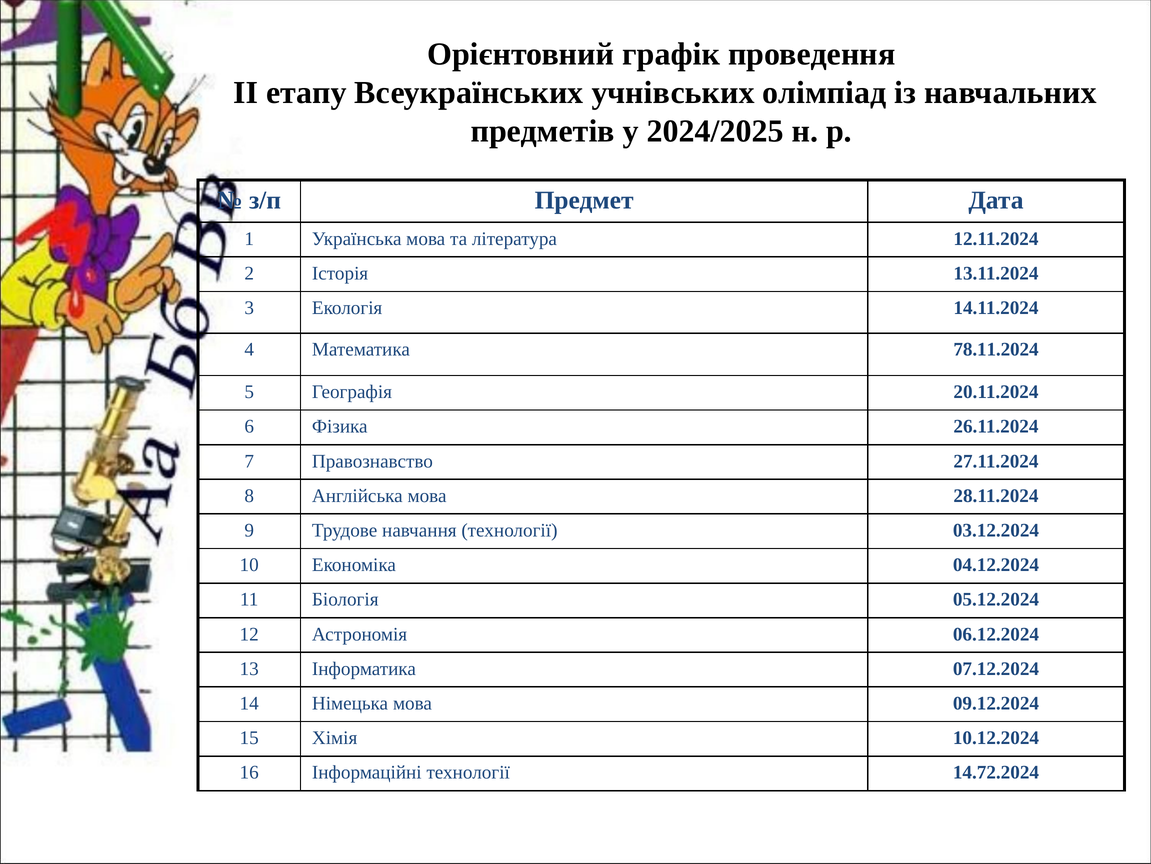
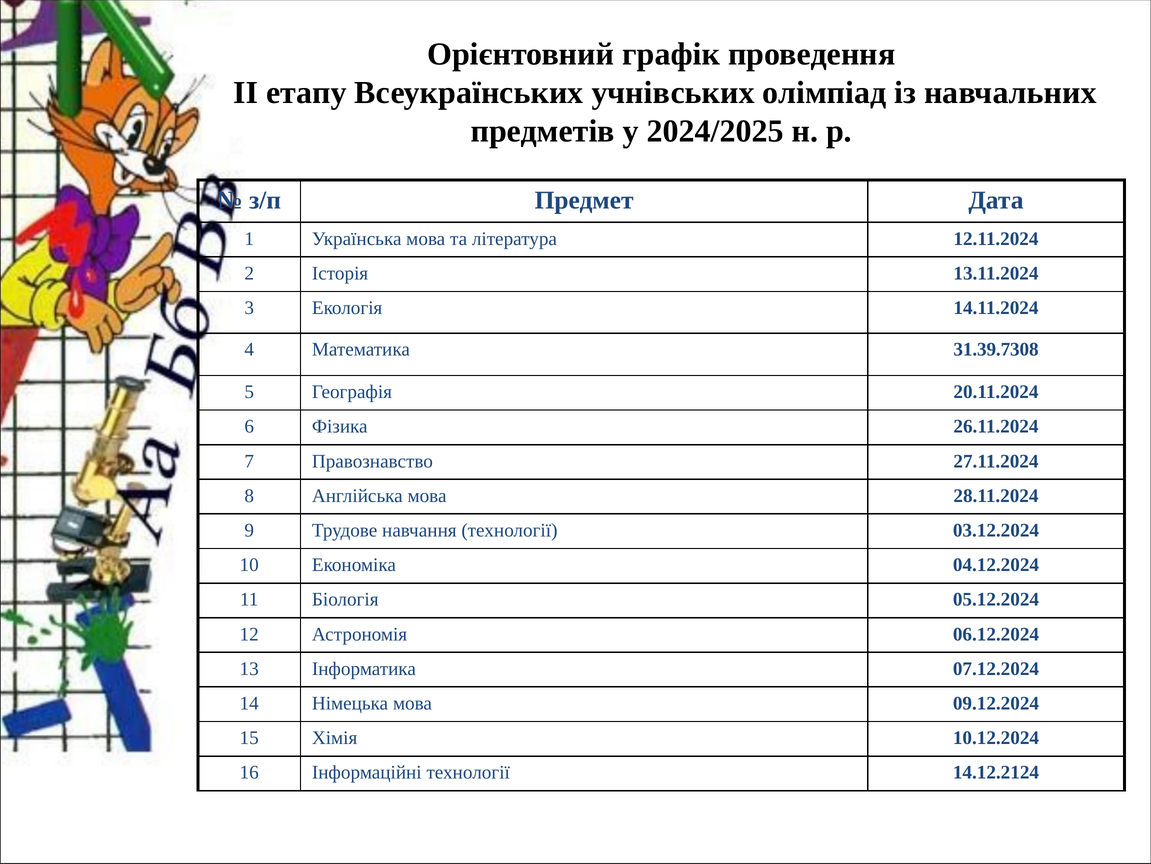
78.11.2024: 78.11.2024 -> 31.39.7308
14.72.2024: 14.72.2024 -> 14.12.2124
